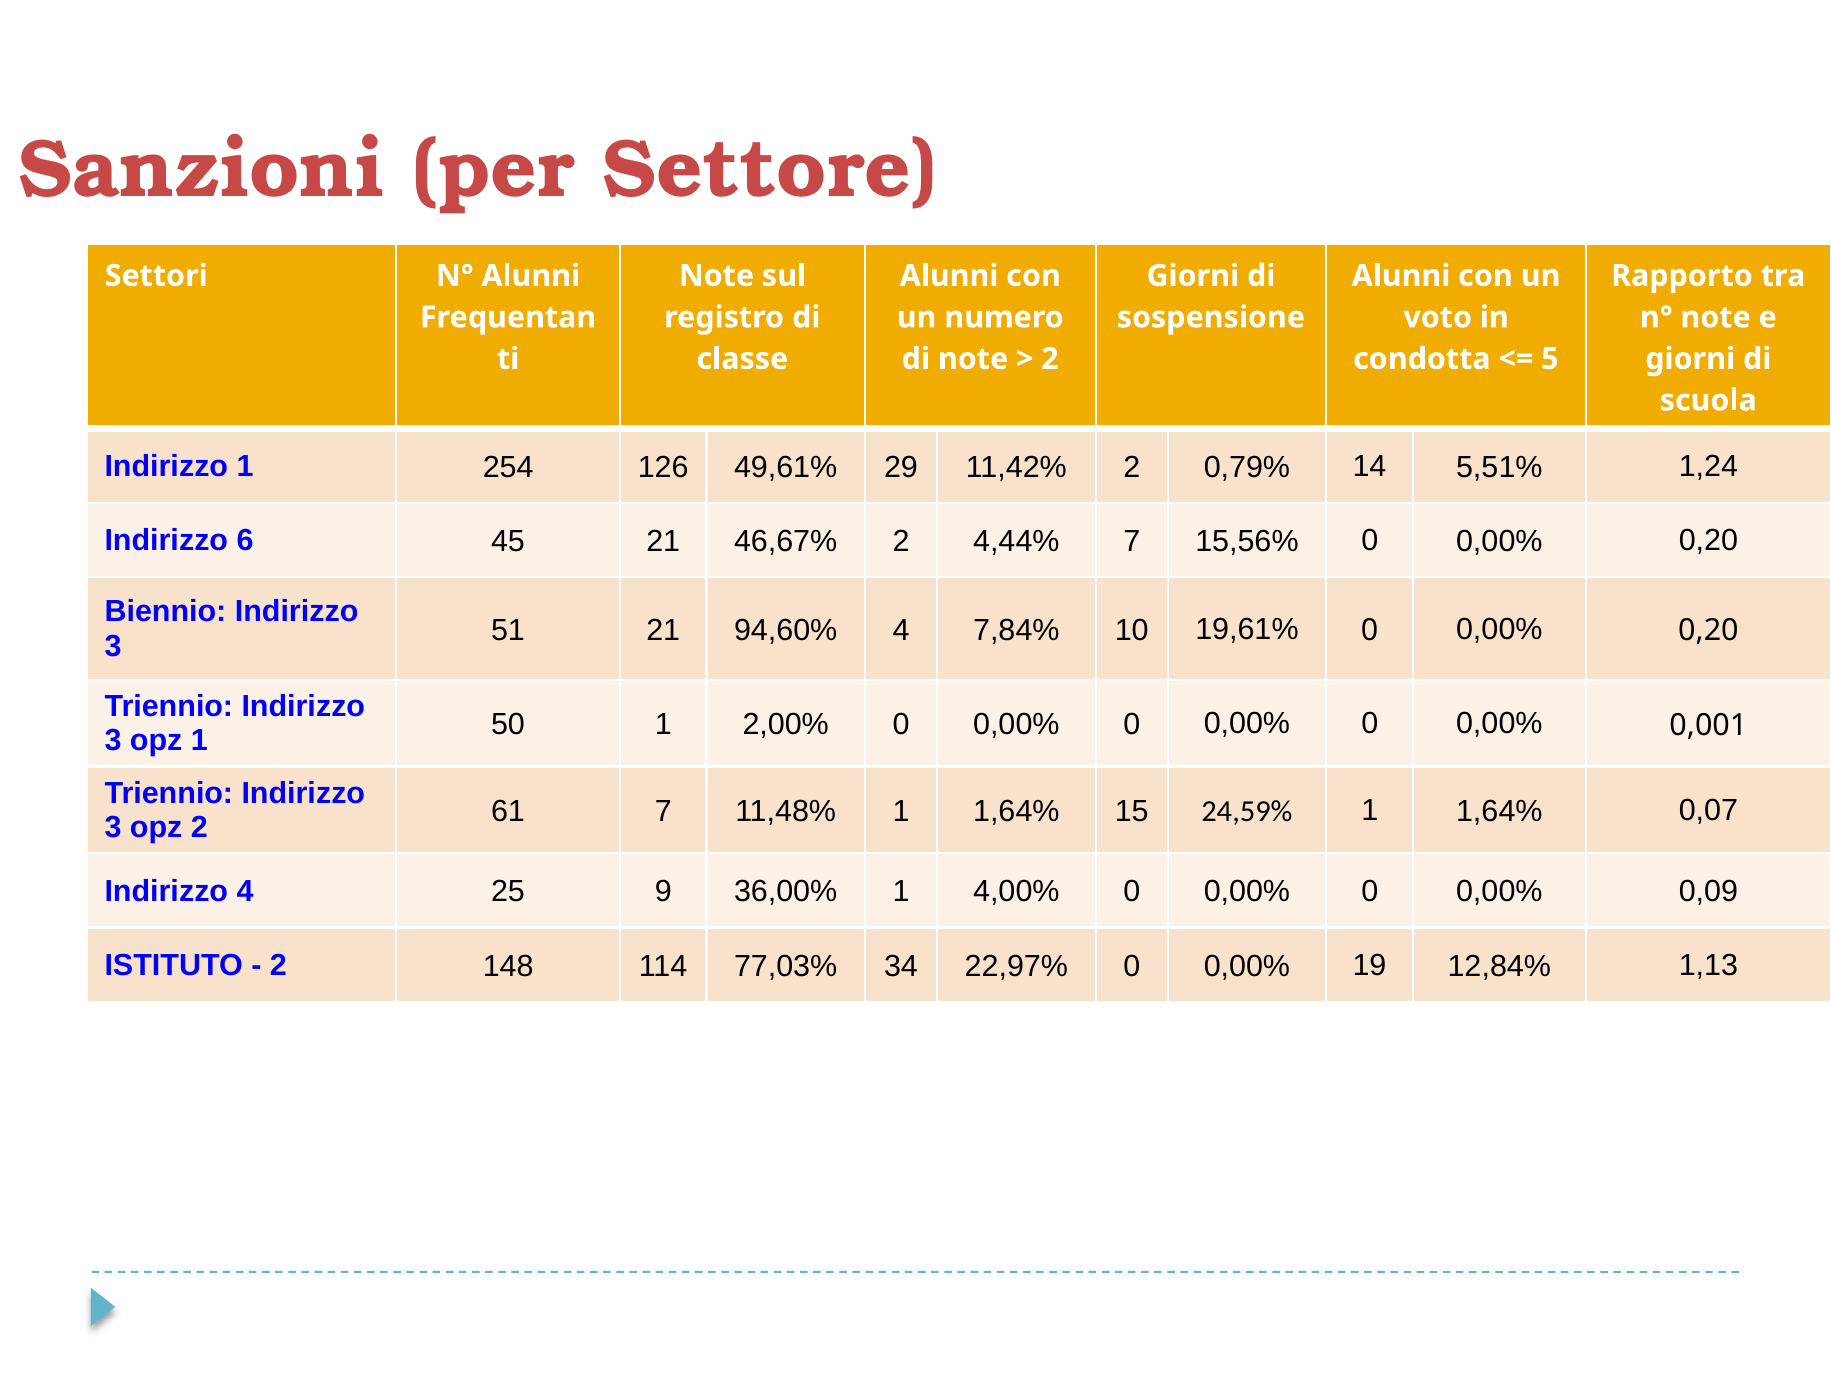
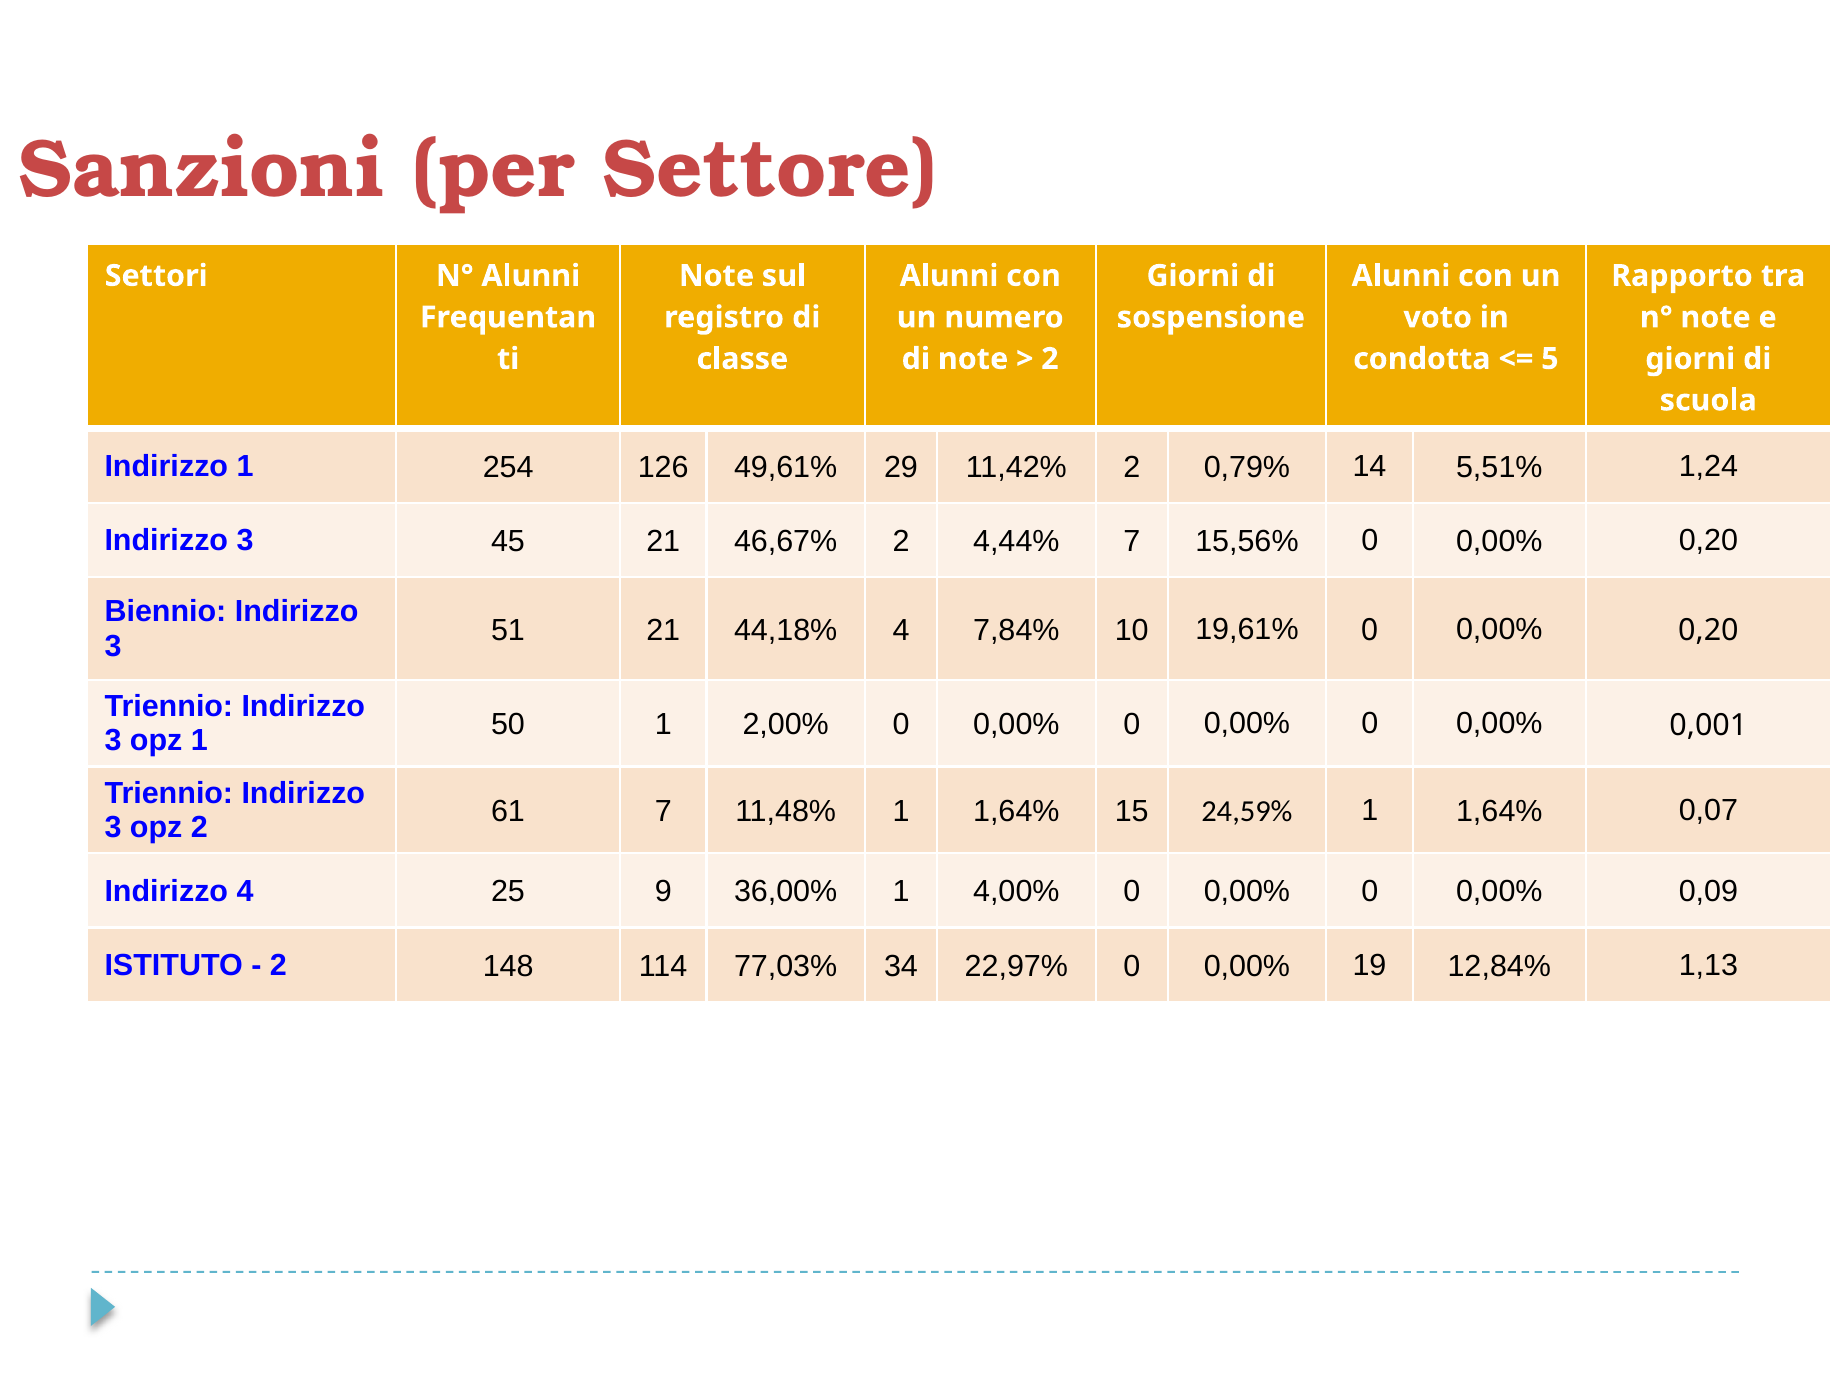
6 at (245, 541): 6 -> 3
94,60%: 94,60% -> 44,18%
